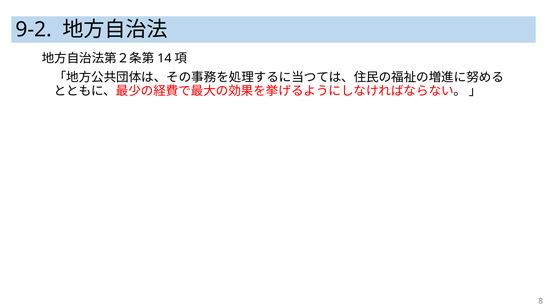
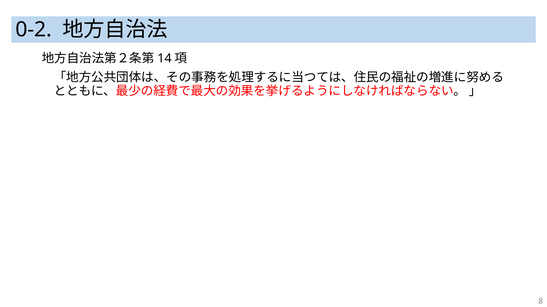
9-2: 9-2 -> 0-2
